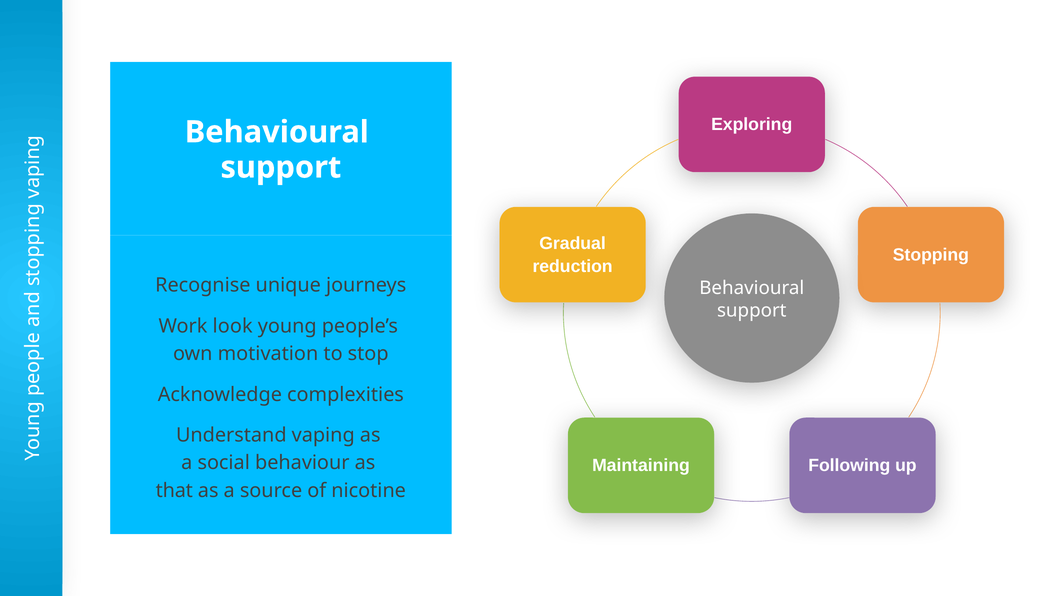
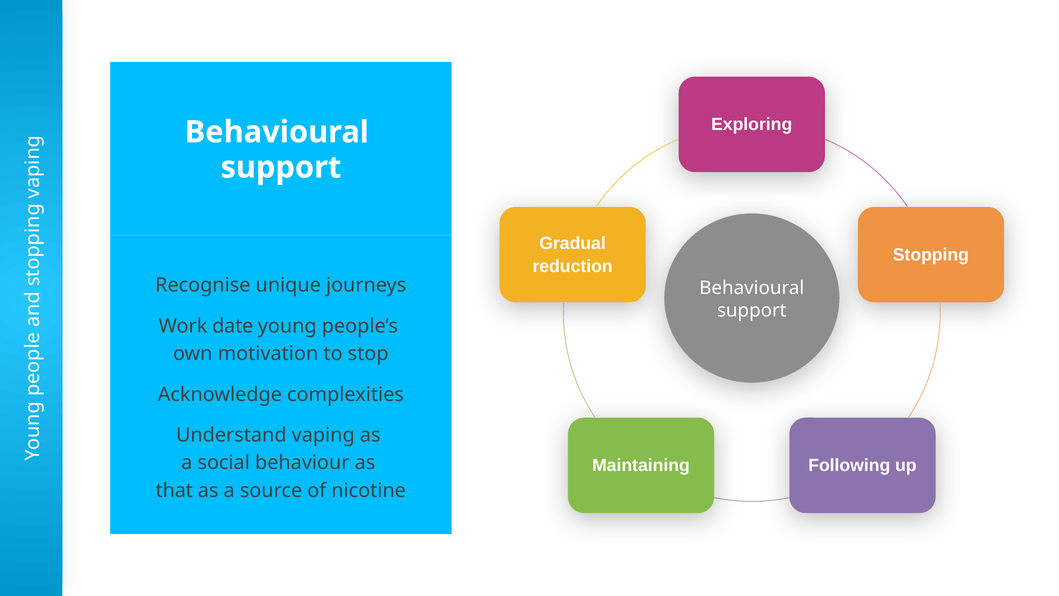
look: look -> date
